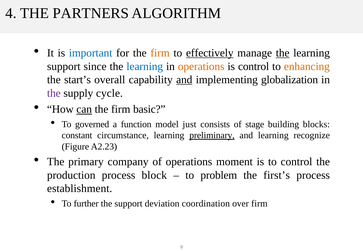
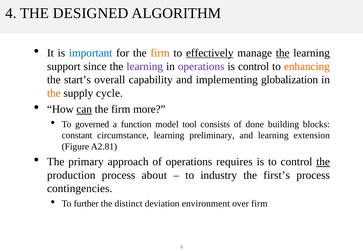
PARTNERS: PARTNERS -> DESIGNED
learning at (145, 66) colour: blue -> purple
operations at (201, 66) colour: orange -> purple
and at (184, 80) underline: present -> none
the at (54, 93) colour: purple -> orange
basic: basic -> more
just: just -> tool
stage: stage -> done
preliminary underline: present -> none
recognize: recognize -> extension
A2.23: A2.23 -> A2.81
company: company -> approach
moment: moment -> requires
the at (323, 162) underline: none -> present
block: block -> about
problem: problem -> industry
establishment: establishment -> contingencies
the support: support -> distinct
coordination: coordination -> environment
